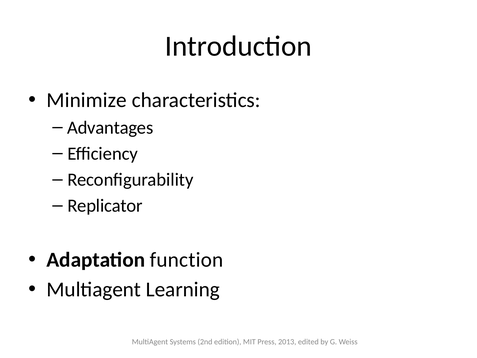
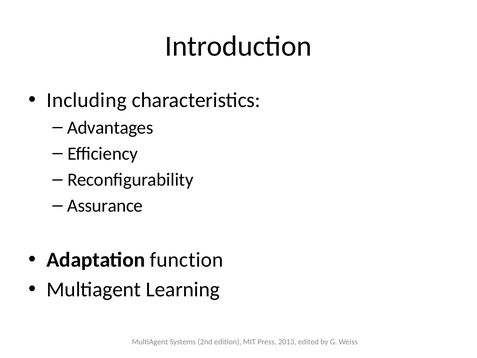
Minimize: Minimize -> Including
Replicator: Replicator -> Assurance
